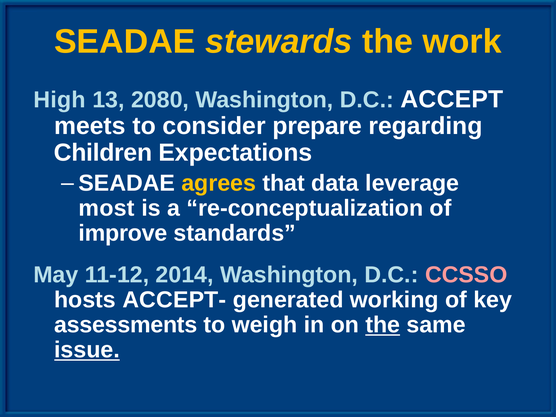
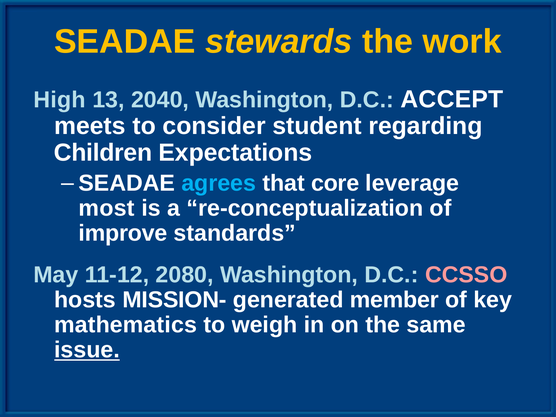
2080: 2080 -> 2040
prepare: prepare -> student
agrees colour: yellow -> light blue
data: data -> core
2014: 2014 -> 2080
ACCEPT-: ACCEPT- -> MISSION-
working: working -> member
assessments: assessments -> mathematics
the at (383, 325) underline: present -> none
